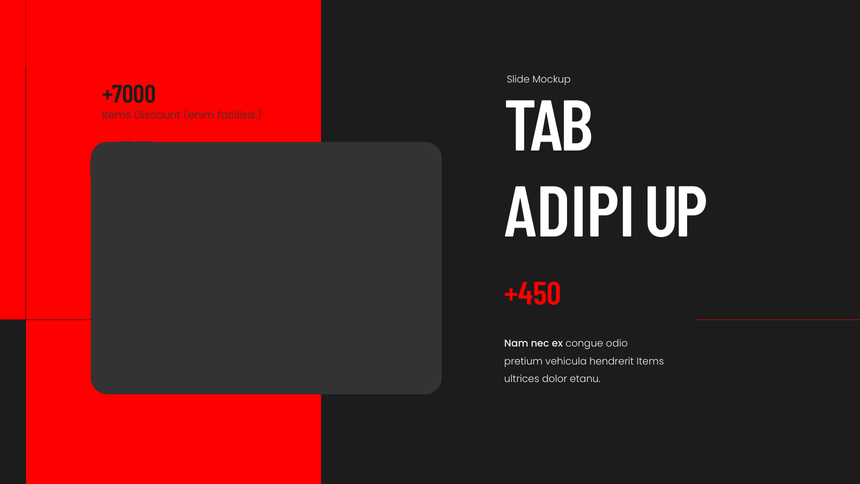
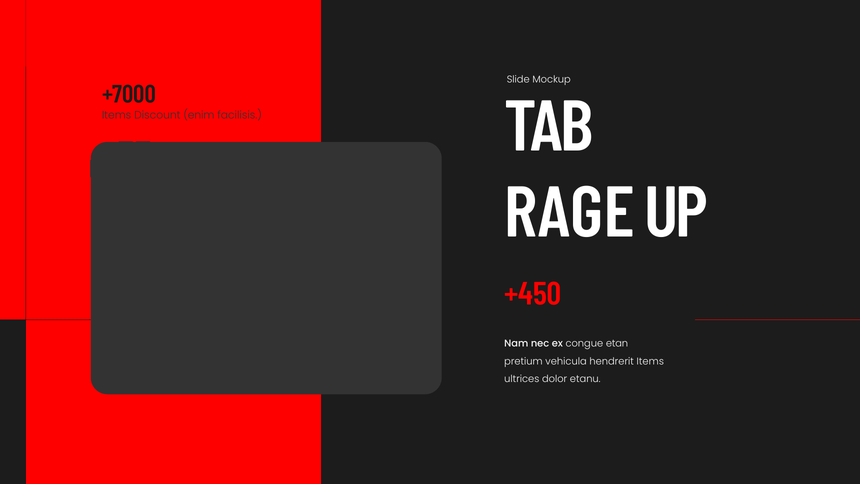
ADIPI: ADIPI -> RAGE
odio: odio -> etan
